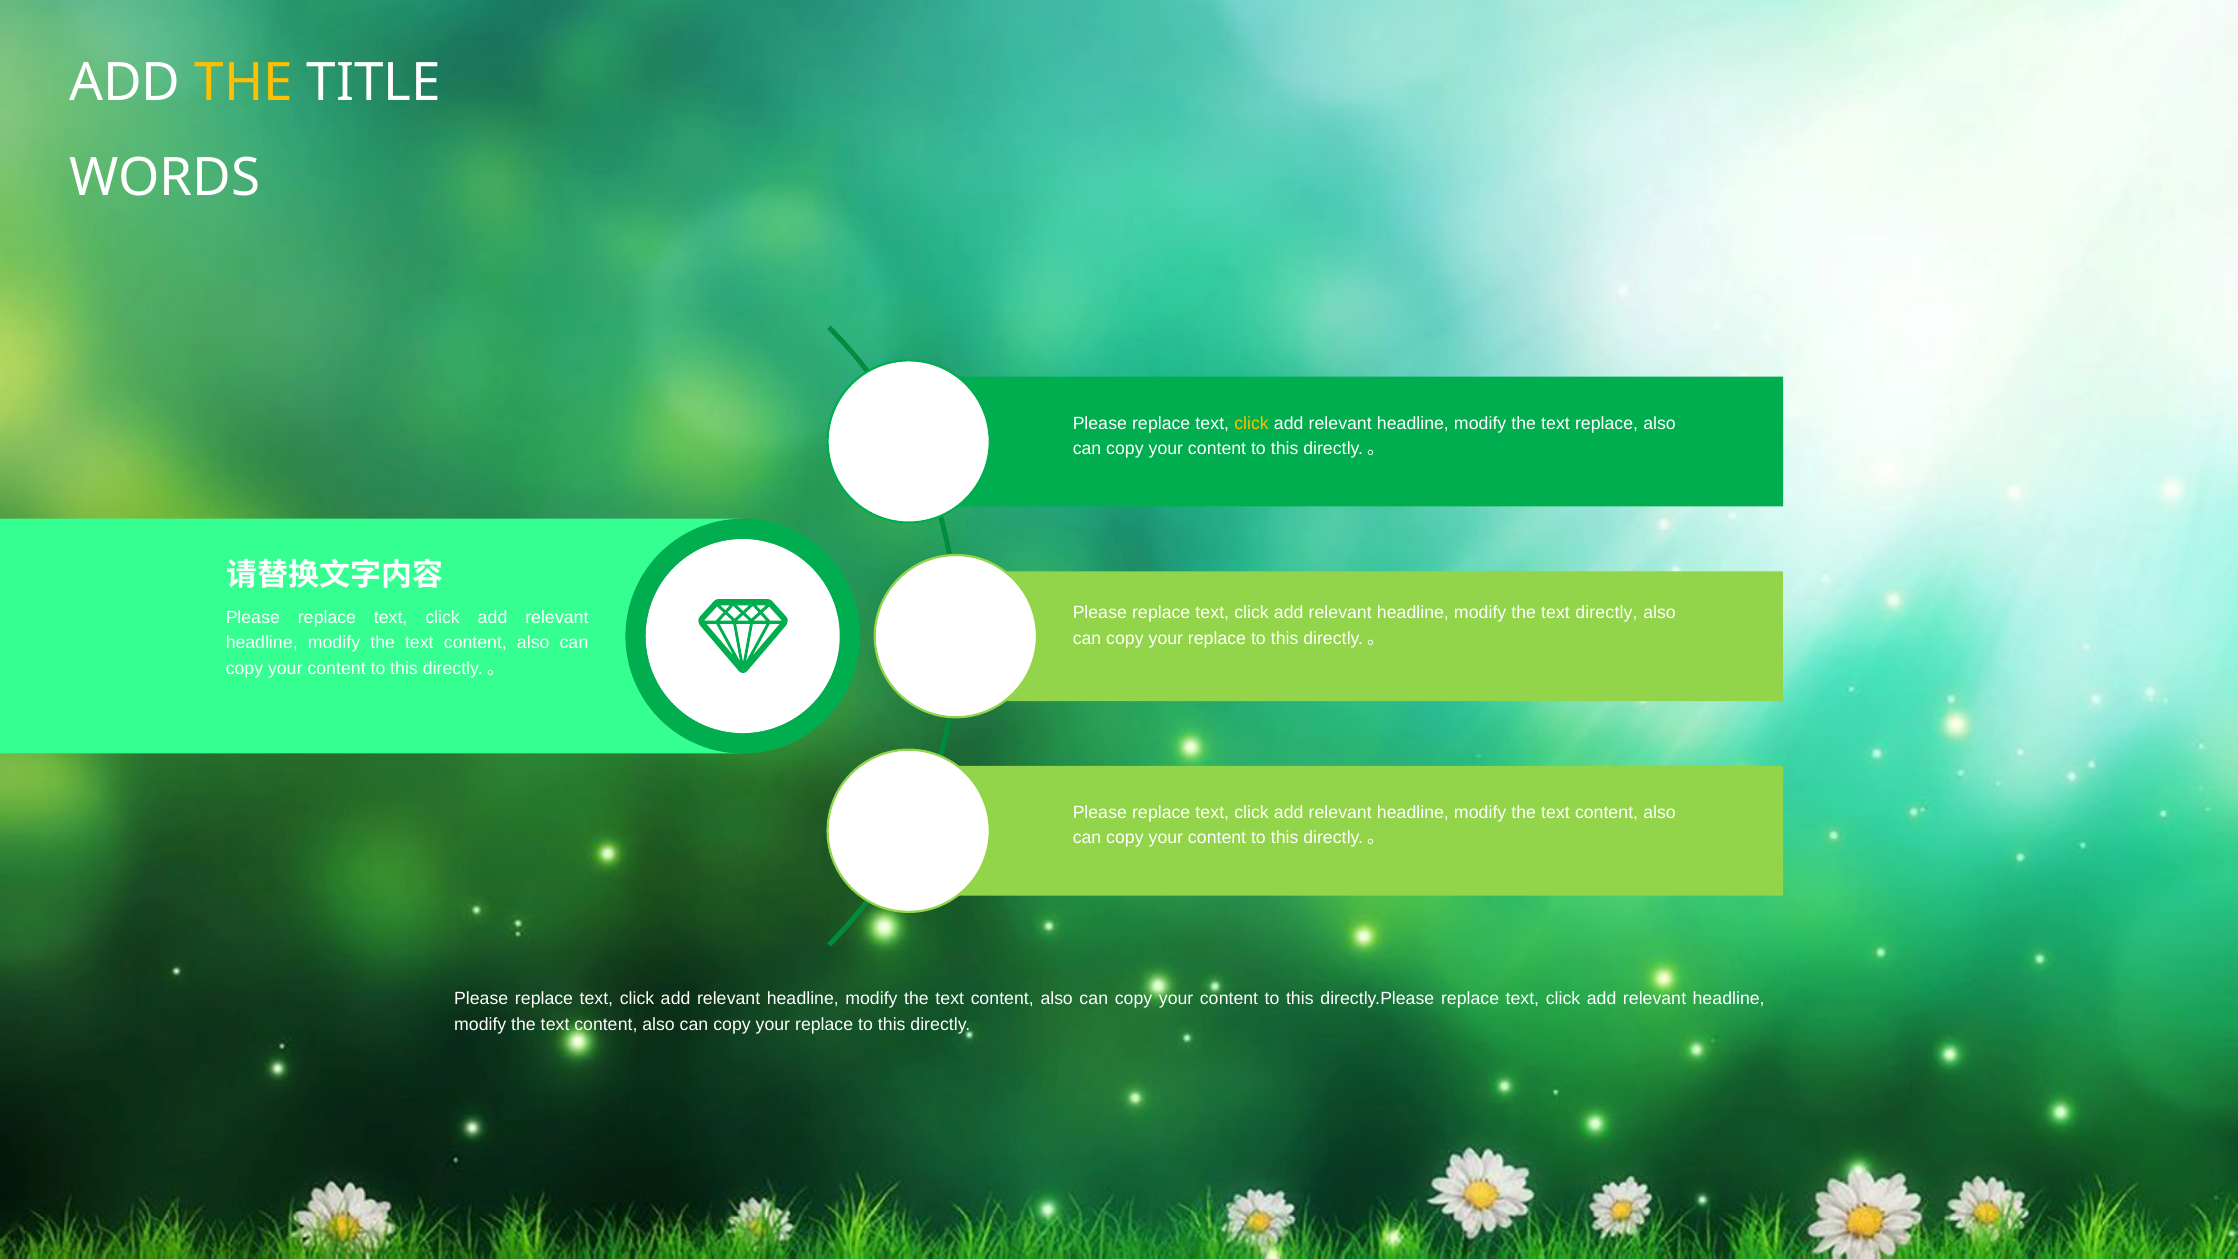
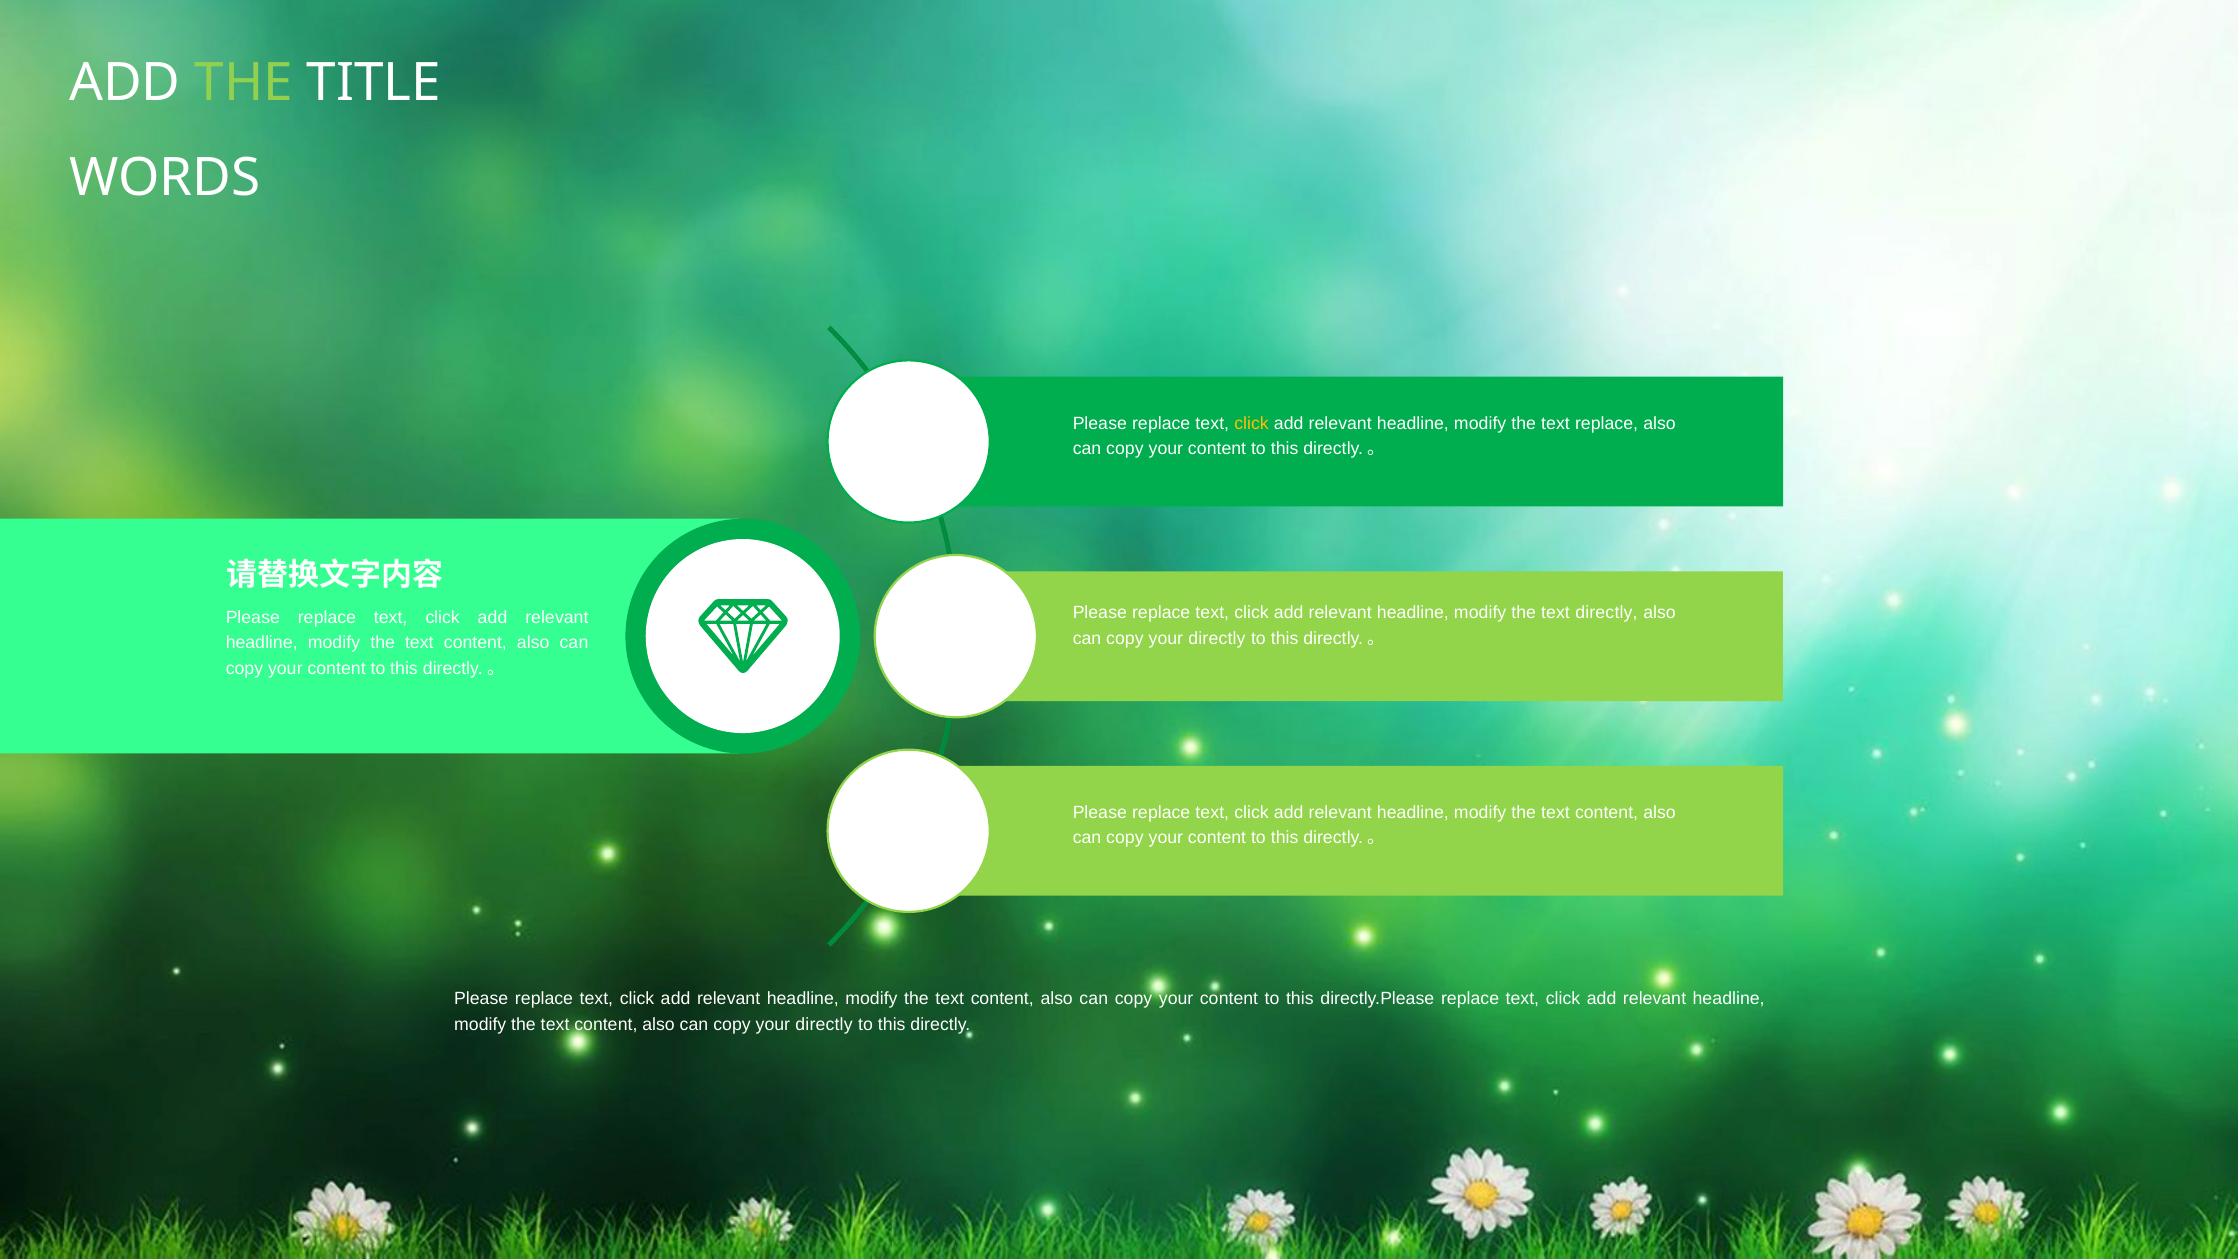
THE at (244, 83) colour: yellow -> light green
replace at (1217, 638): replace -> directly
replace at (824, 1024): replace -> directly
